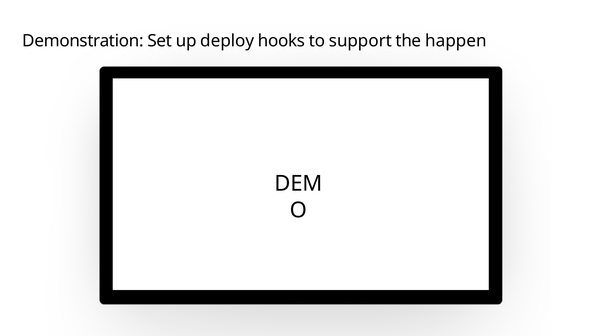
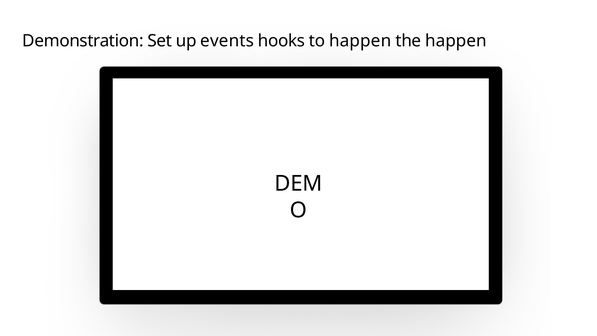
deploy: deploy -> events
to support: support -> happen
